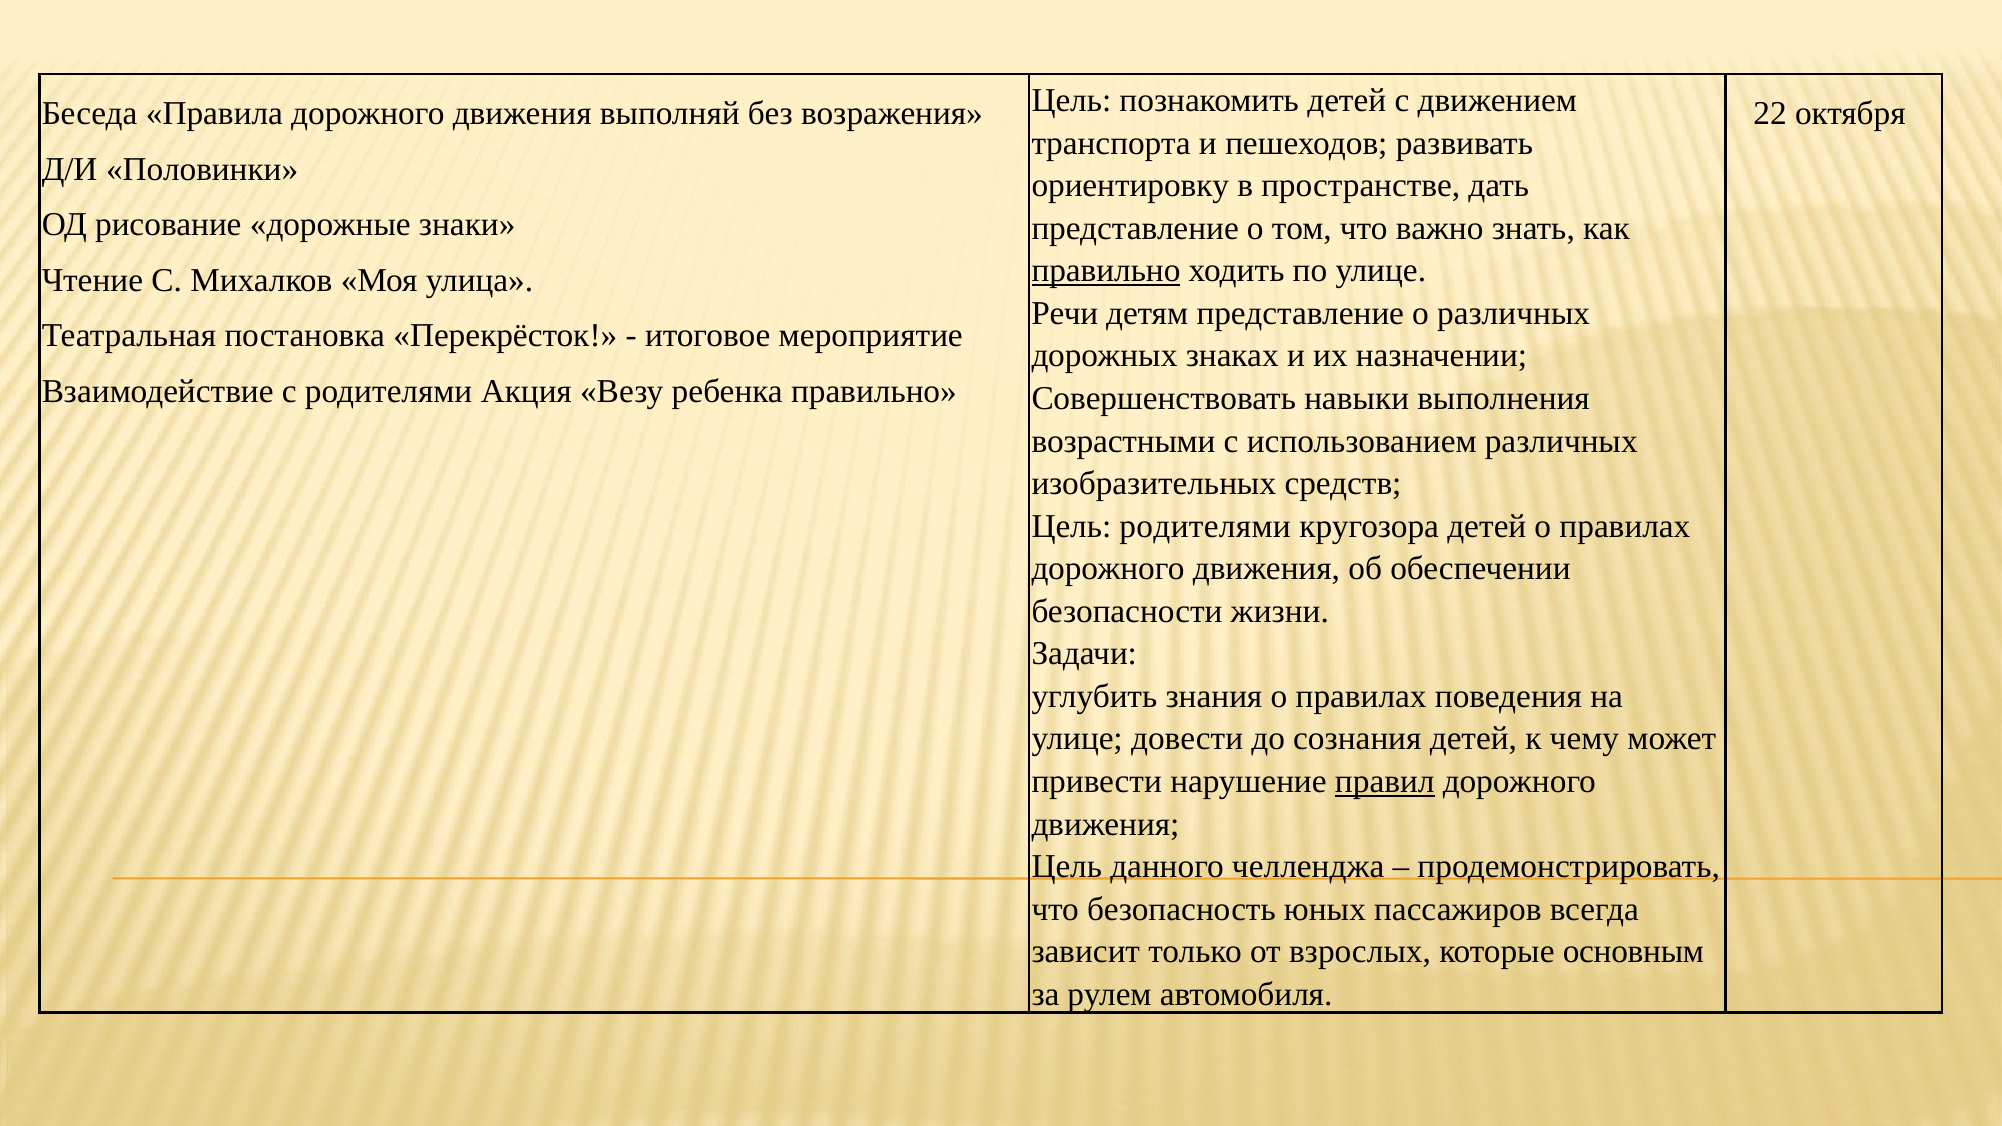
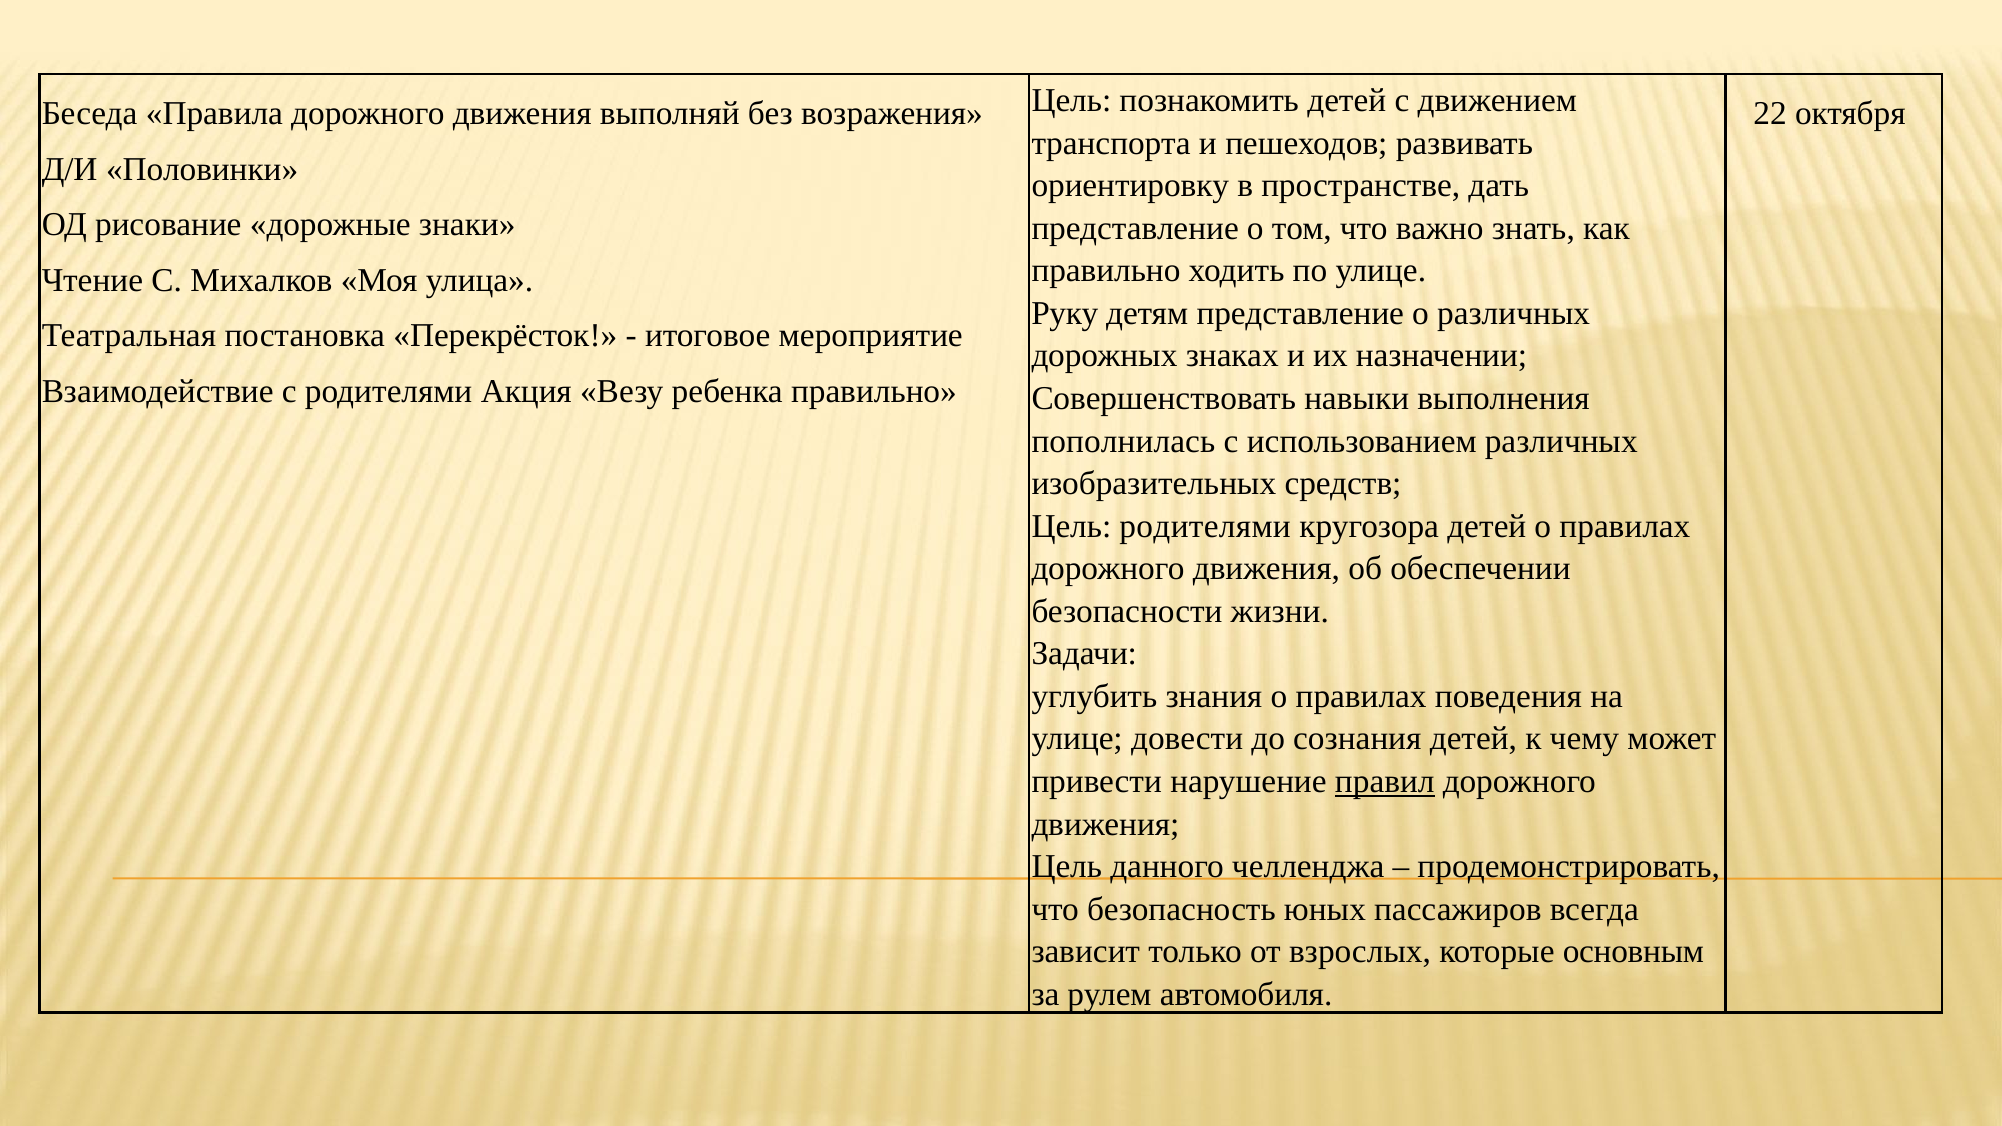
правильно at (1106, 271) underline: present -> none
Речи: Речи -> Руку
возрастными: возрастными -> пополнилась
